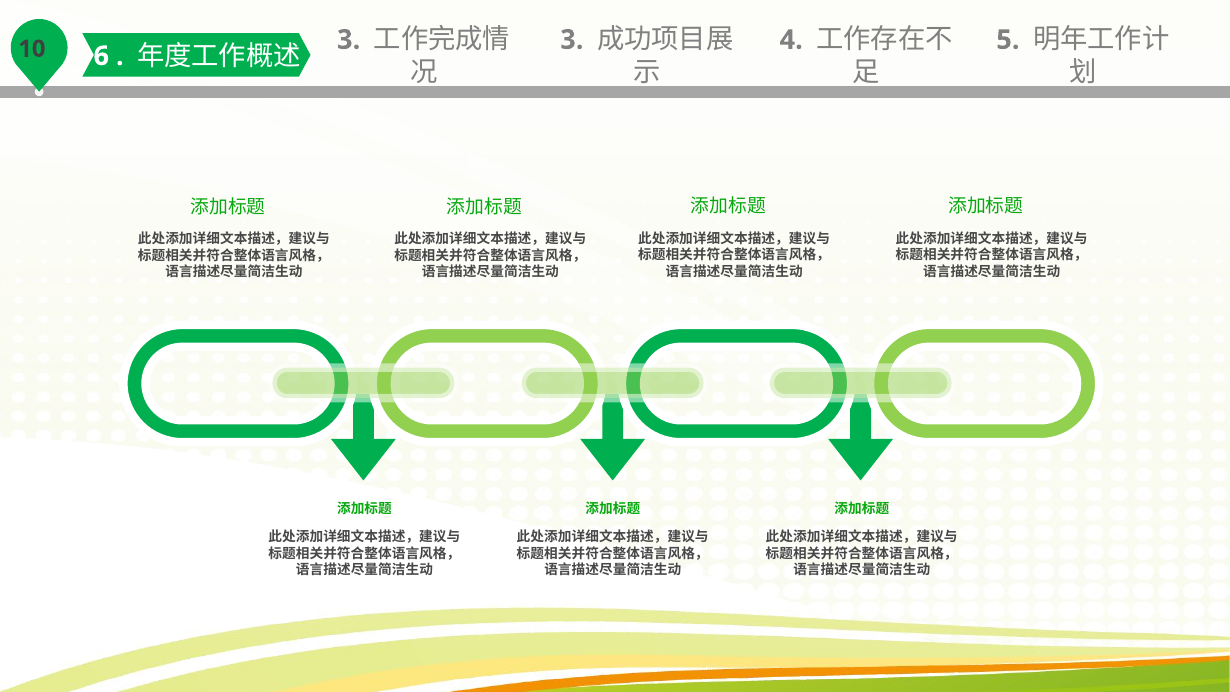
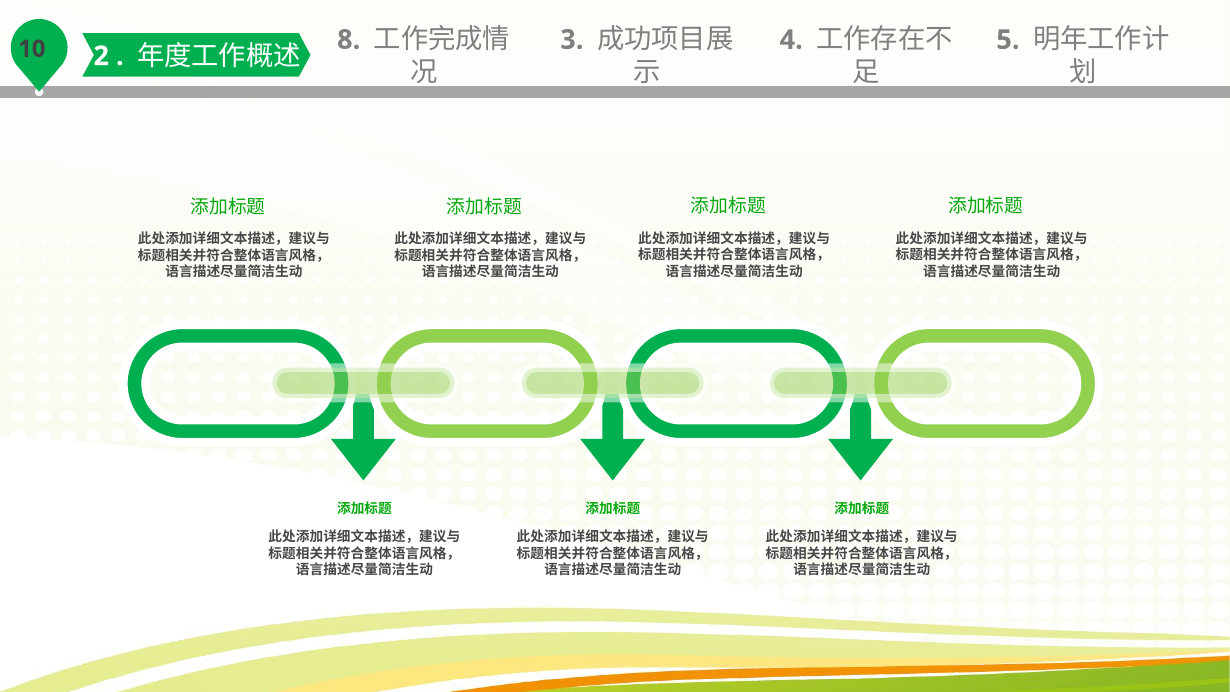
6: 6 -> 2
3 at (349, 40): 3 -> 8
